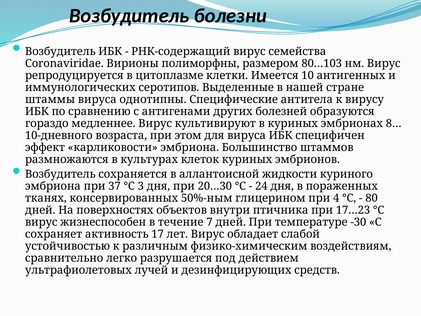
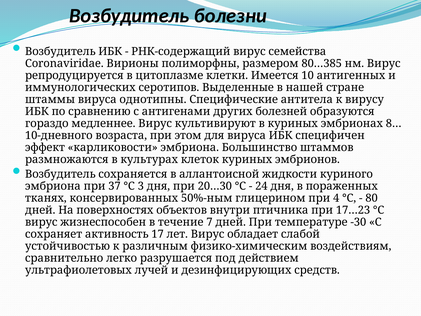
80…103: 80…103 -> 80…385
